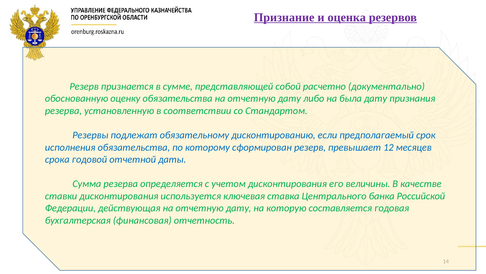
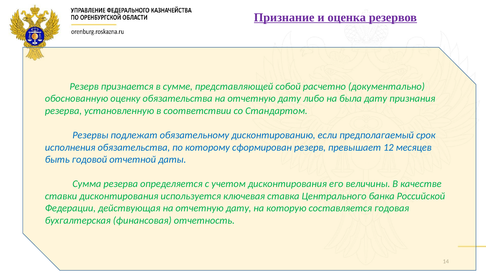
срока: срока -> быть
